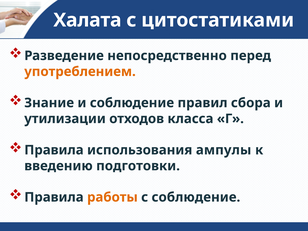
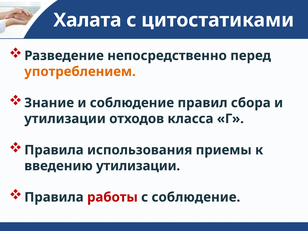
ампулы: ампулы -> приемы
введению подготовки: подготовки -> утилизации
работы colour: orange -> red
